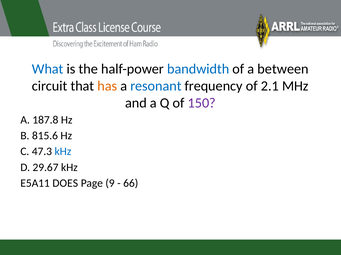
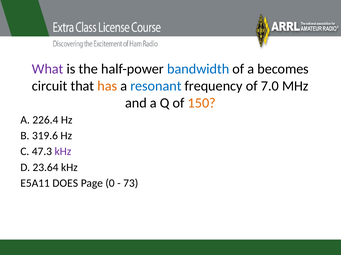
What colour: blue -> purple
between: between -> becomes
2.1: 2.1 -> 7.0
150 colour: purple -> orange
187.8: 187.8 -> 226.4
815.6: 815.6 -> 319.6
kHz at (63, 152) colour: blue -> purple
29.67: 29.67 -> 23.64
9: 9 -> 0
66: 66 -> 73
